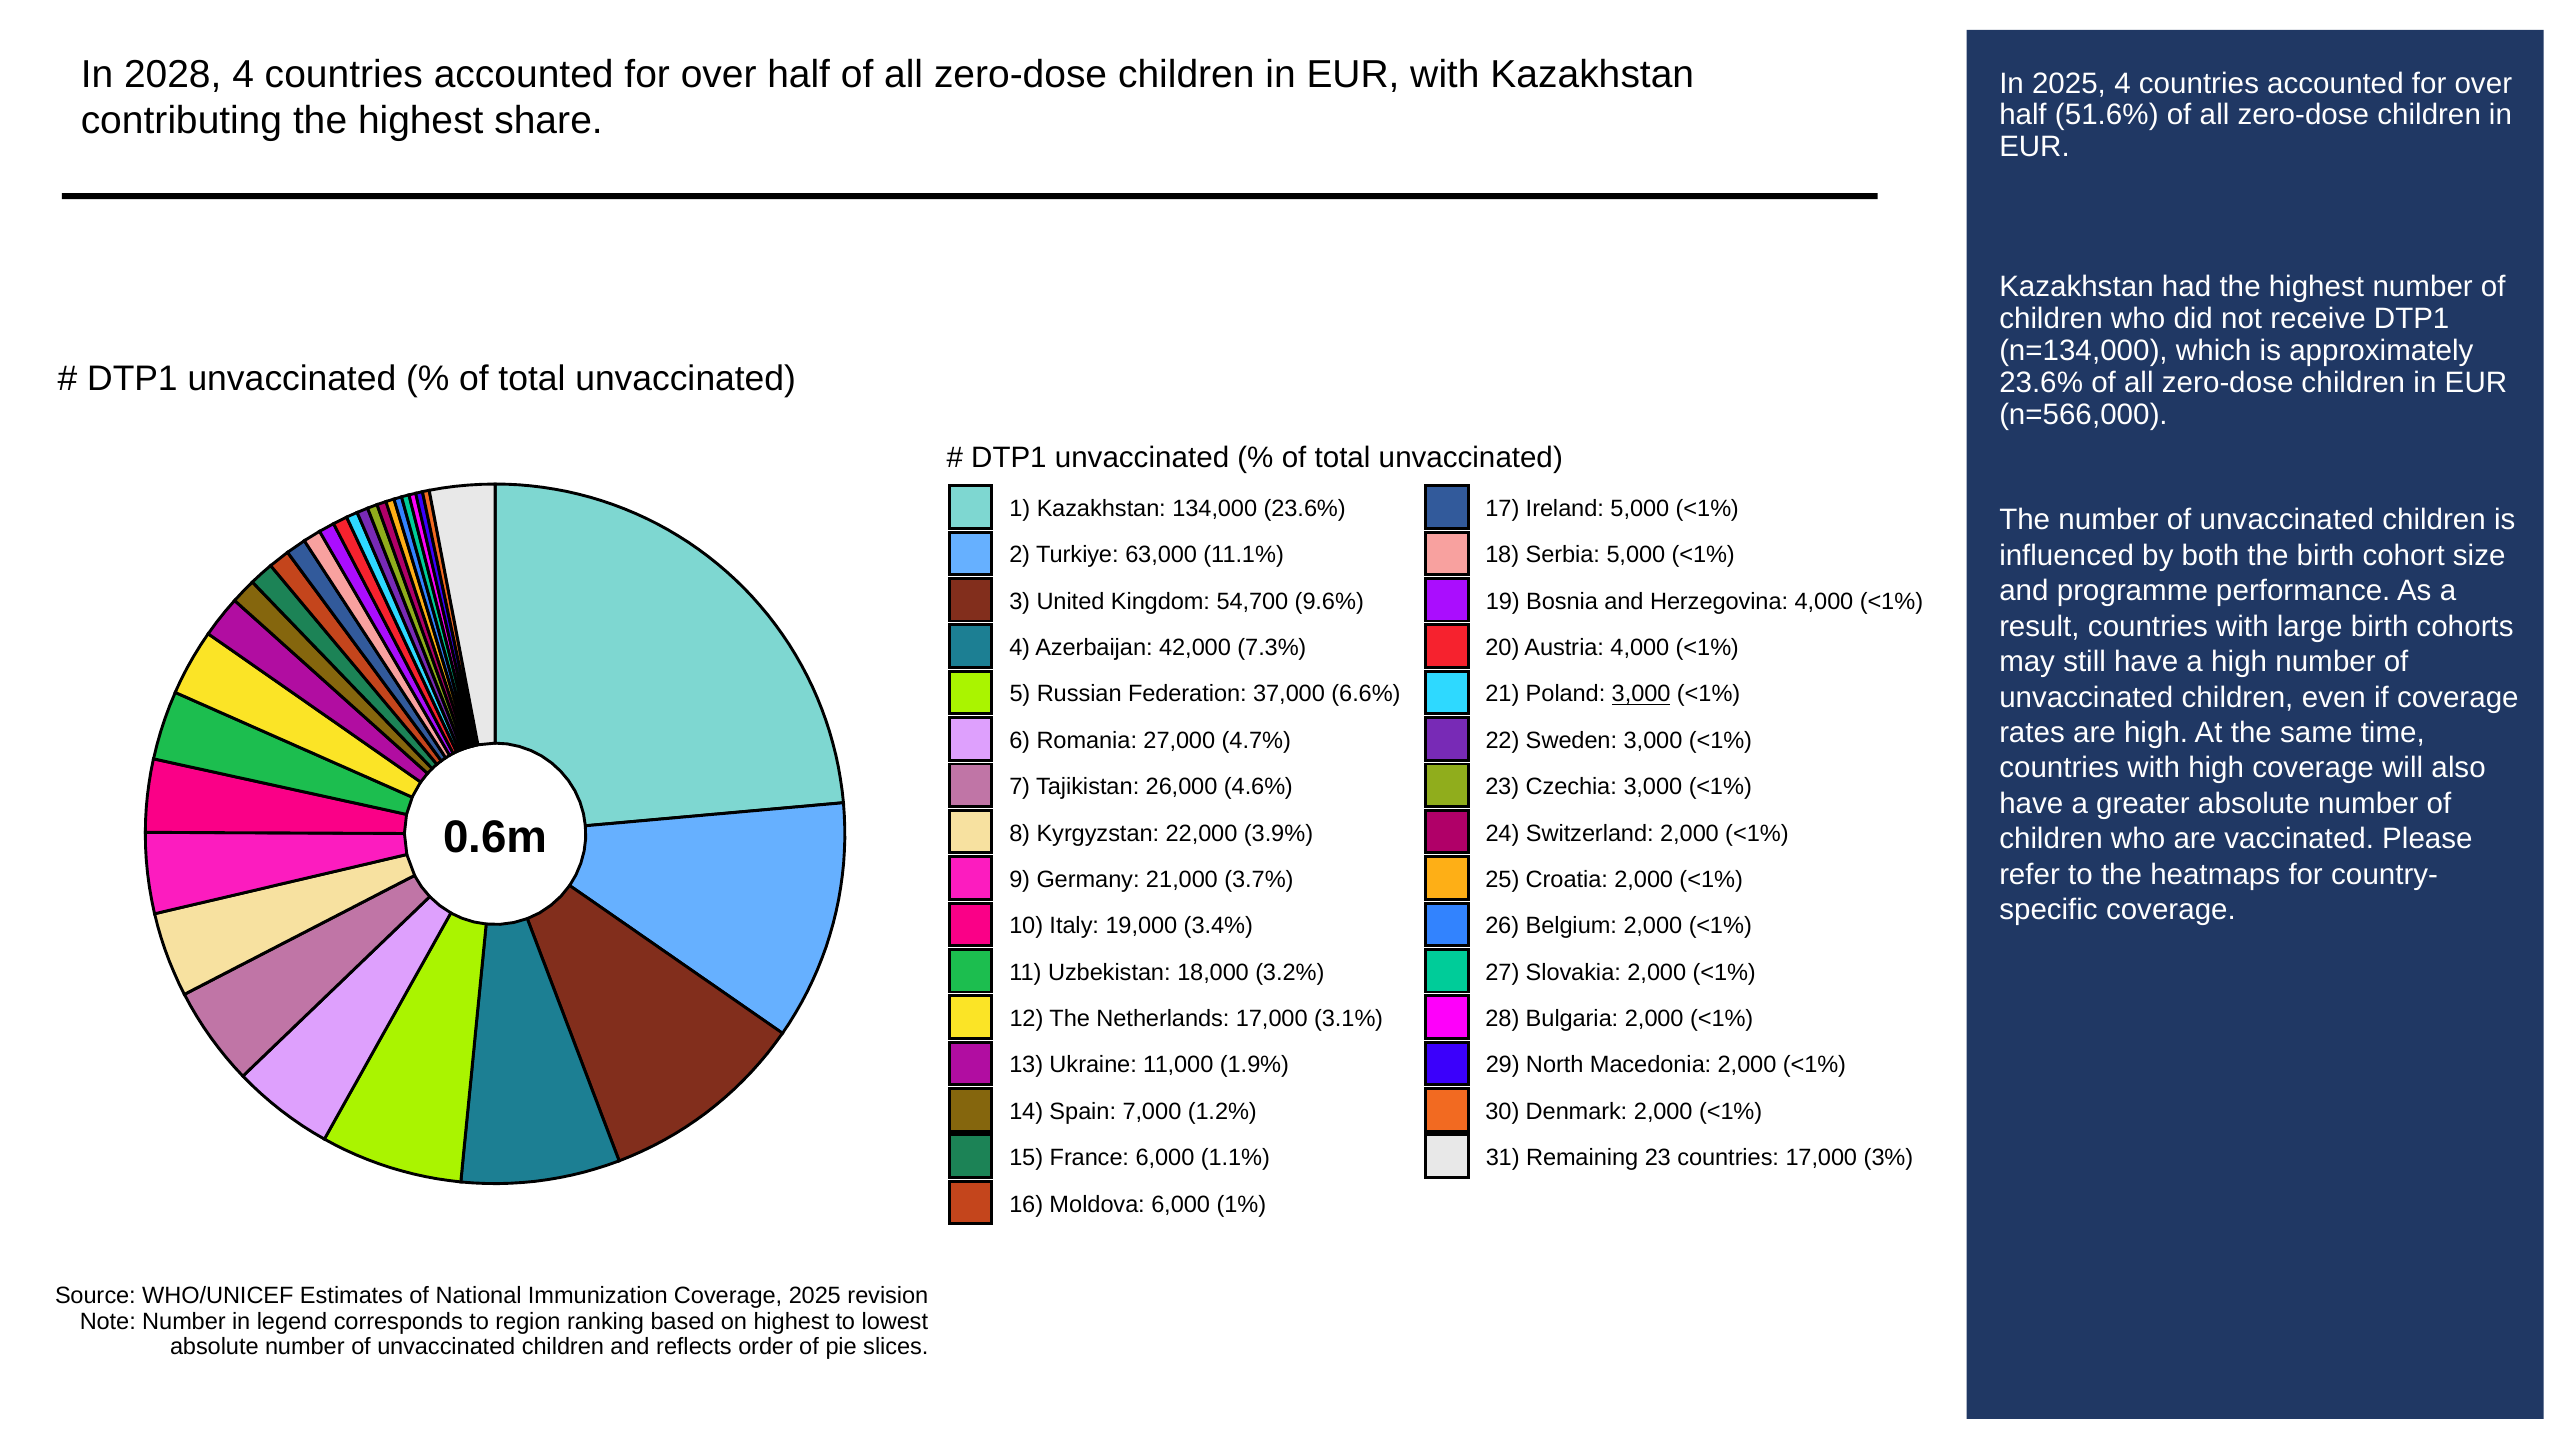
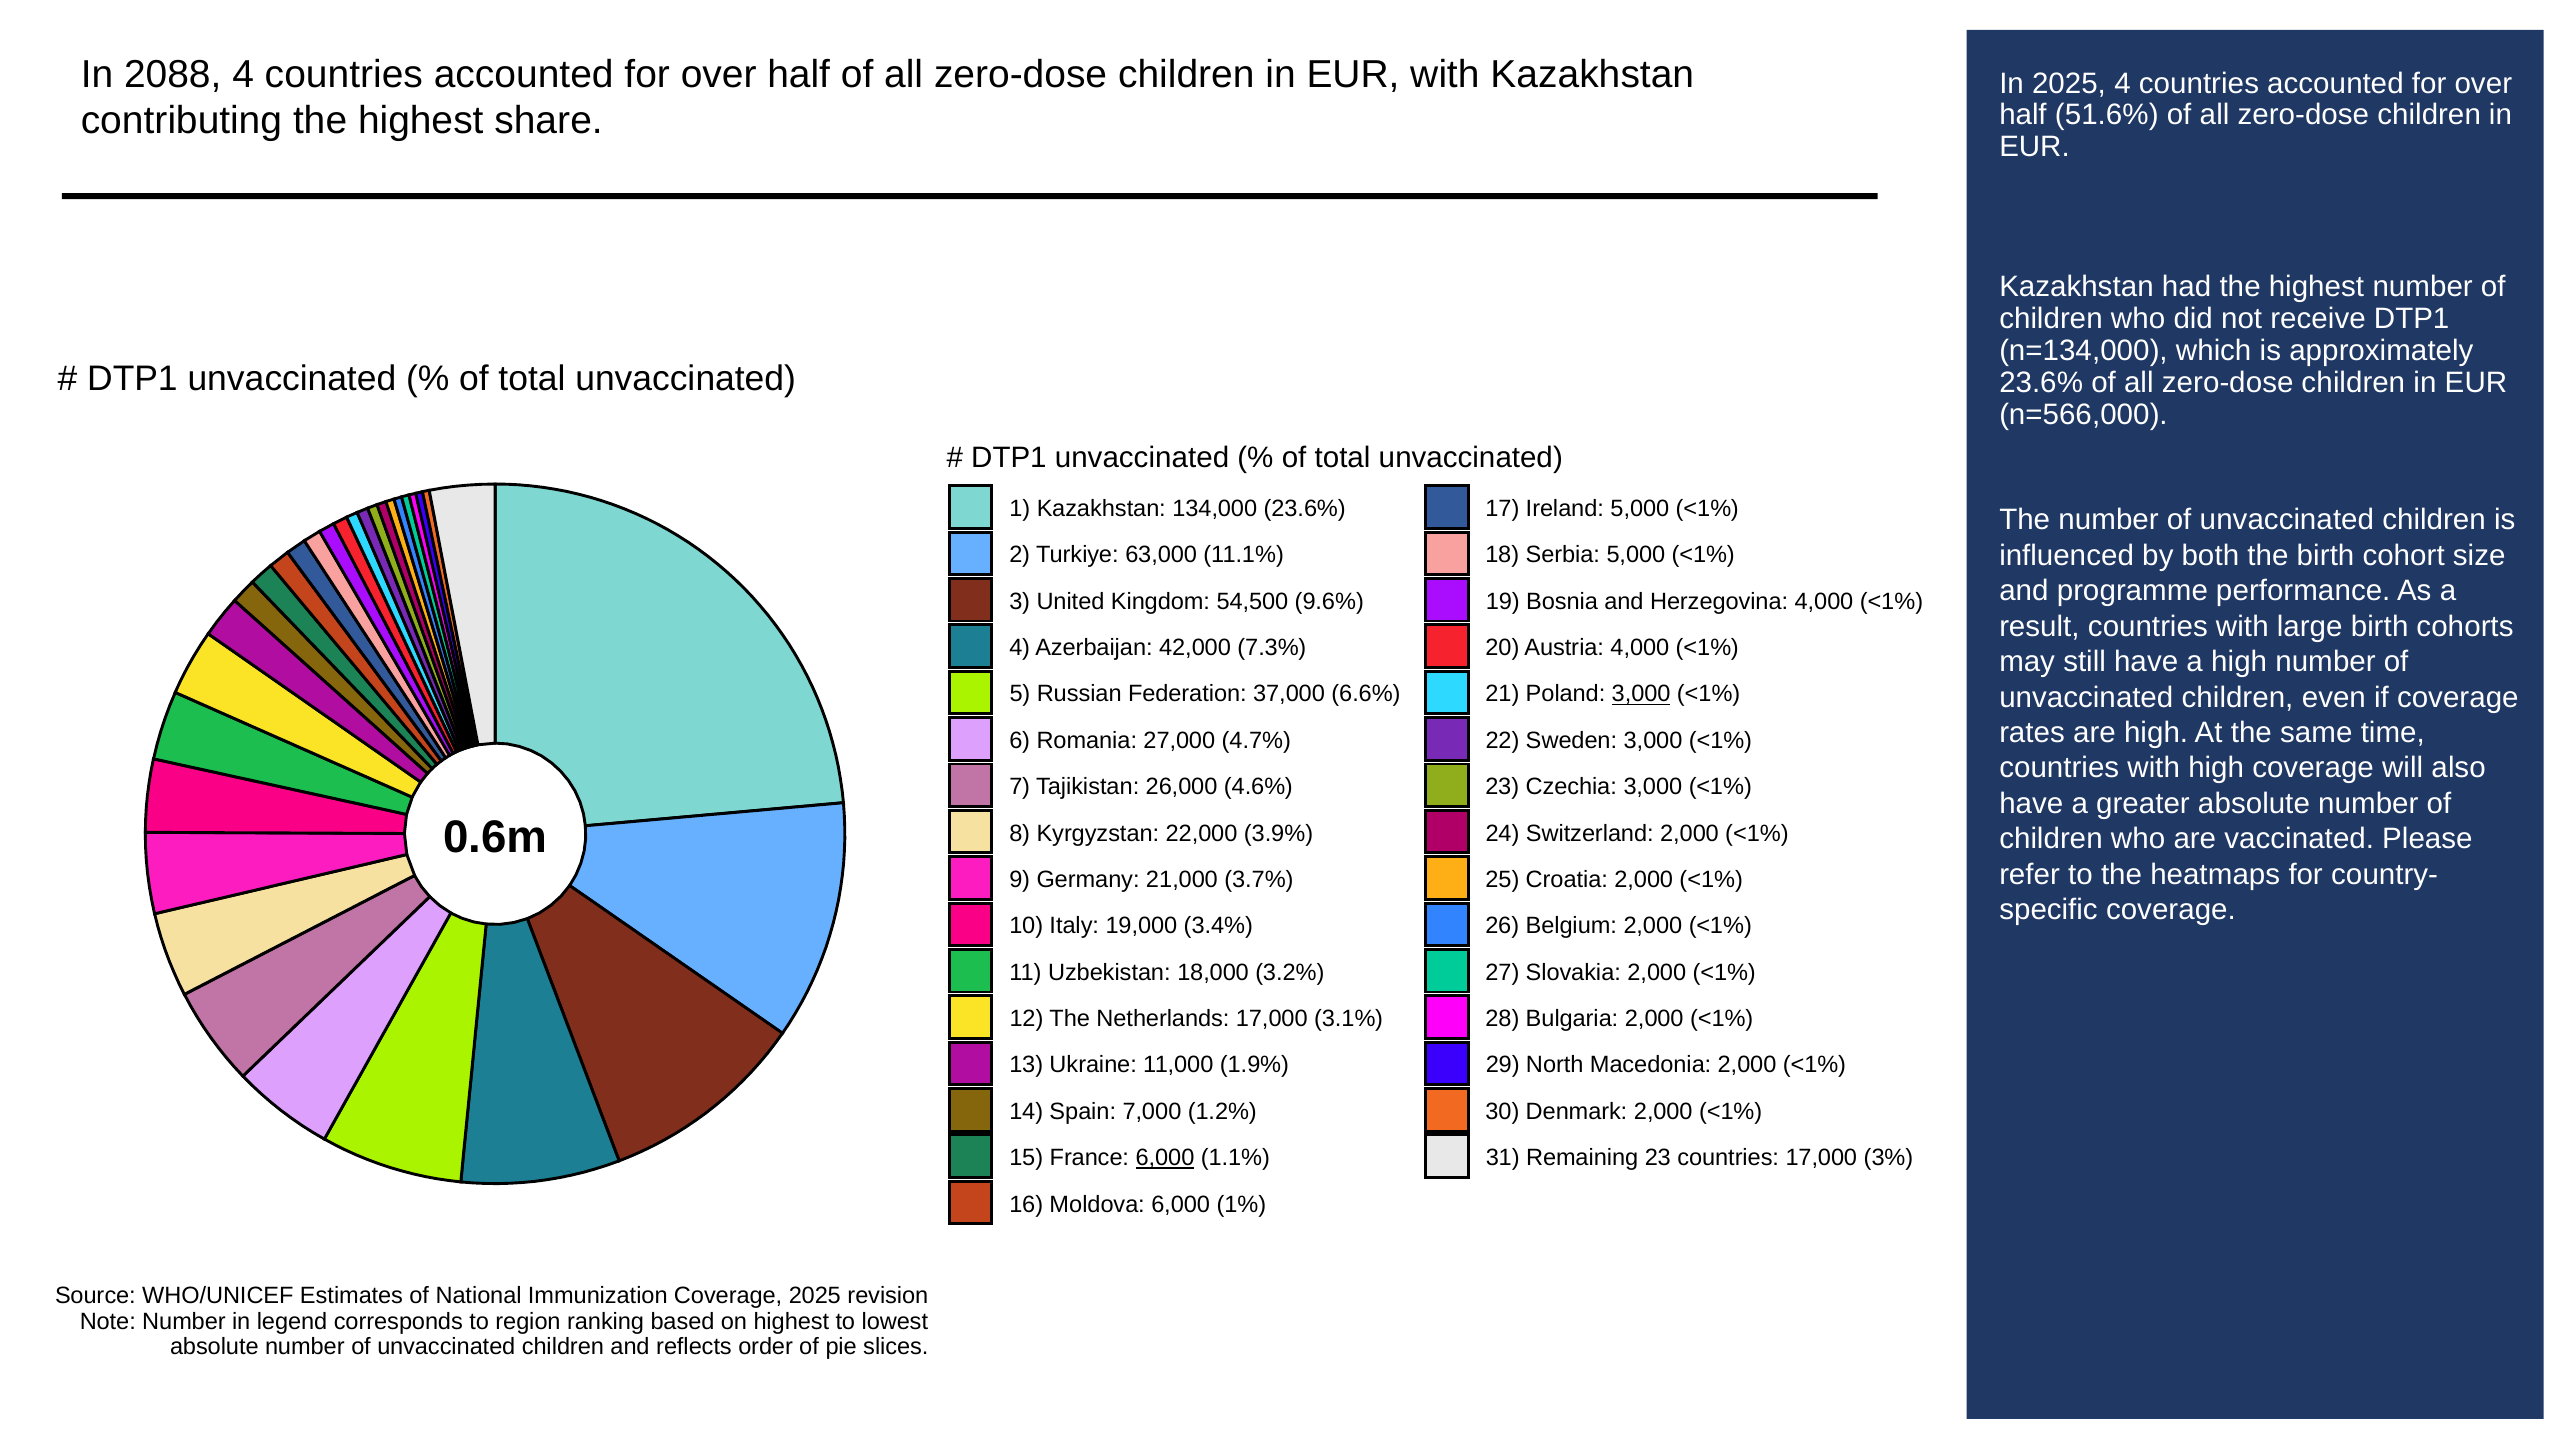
2028: 2028 -> 2088
54,700: 54,700 -> 54,500
6,000 at (1165, 1158) underline: none -> present
